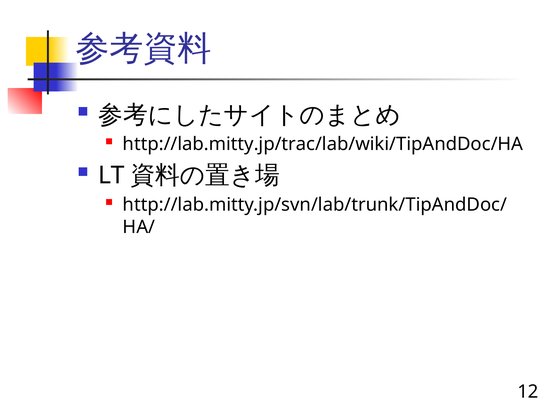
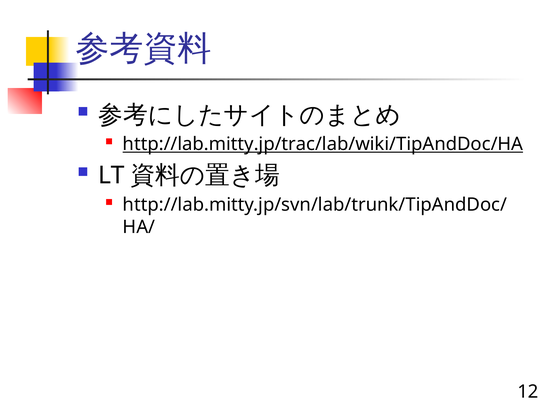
http://lab.mitty.jp/trac/lab/wiki/TipAndDoc/HA underline: none -> present
